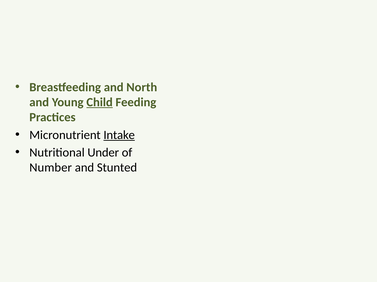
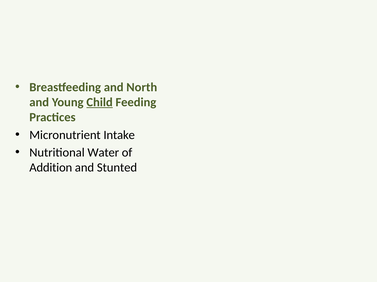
Intake underline: present -> none
Under: Under -> Water
Number: Number -> Addition
